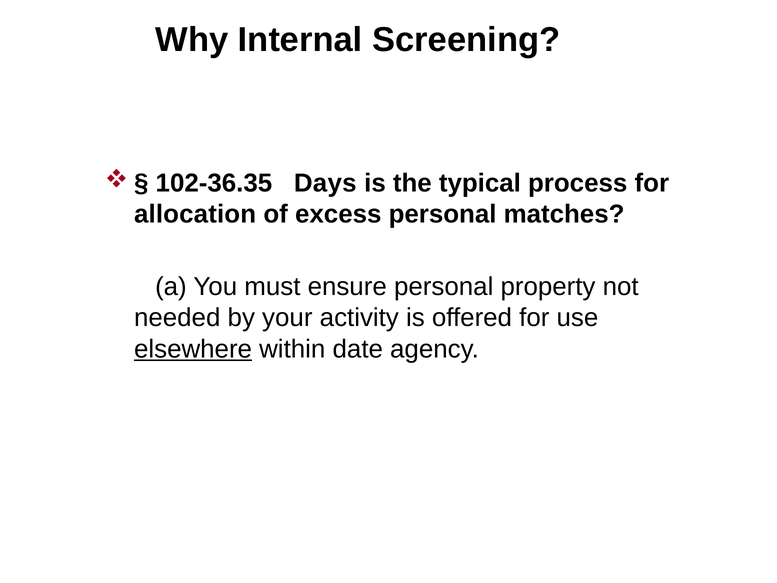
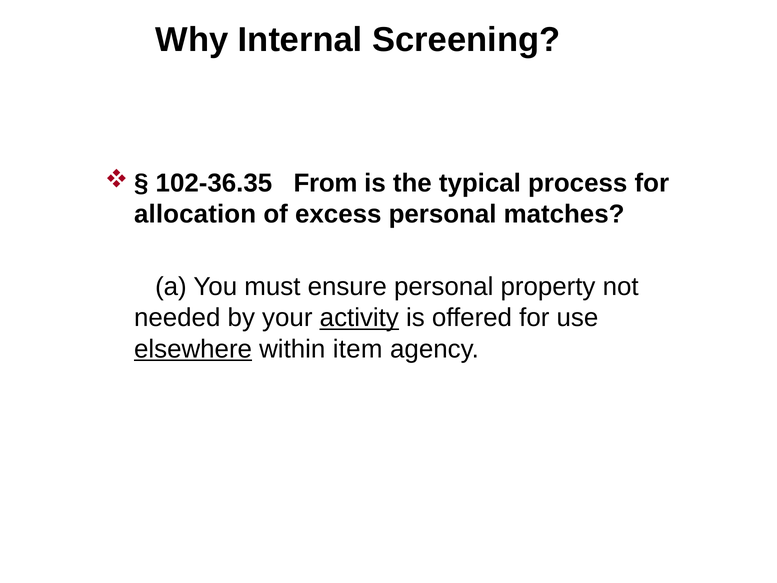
Days: Days -> From
activity underline: none -> present
date: date -> item
